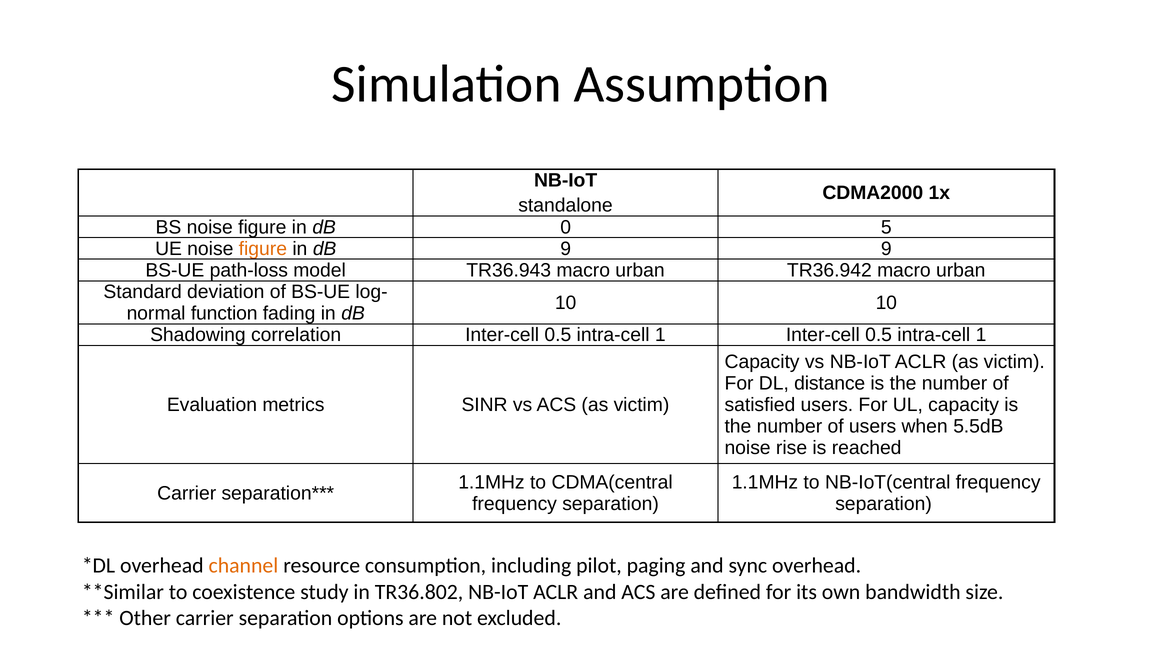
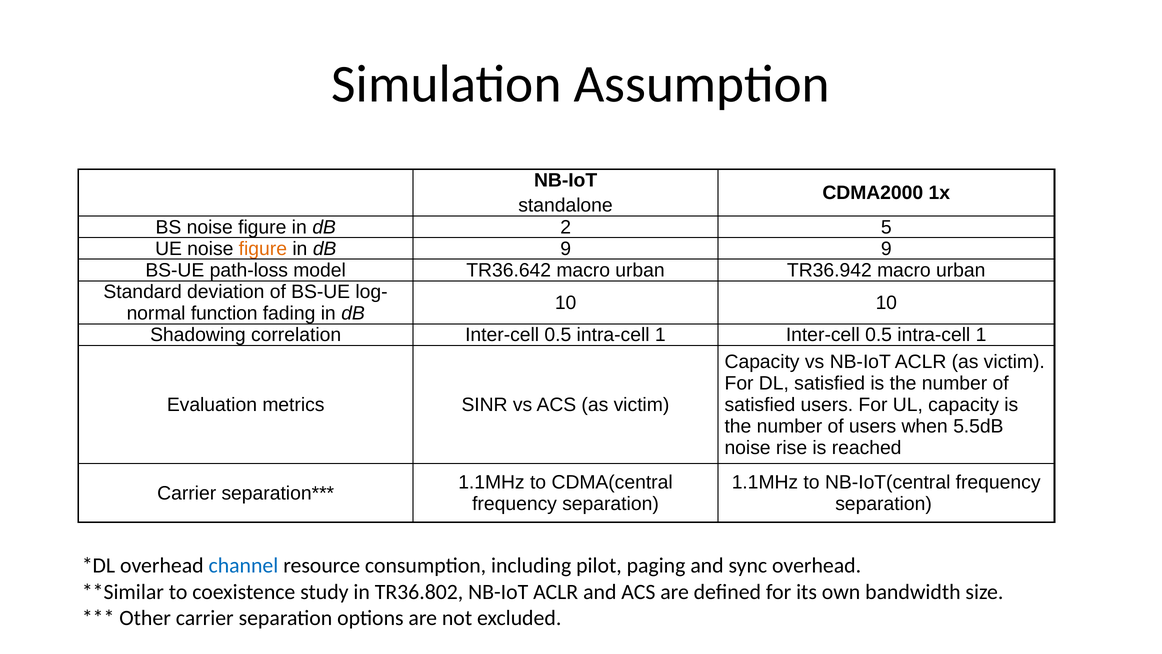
0: 0 -> 2
TR36.943: TR36.943 -> TR36.642
DL distance: distance -> satisfied
channel colour: orange -> blue
